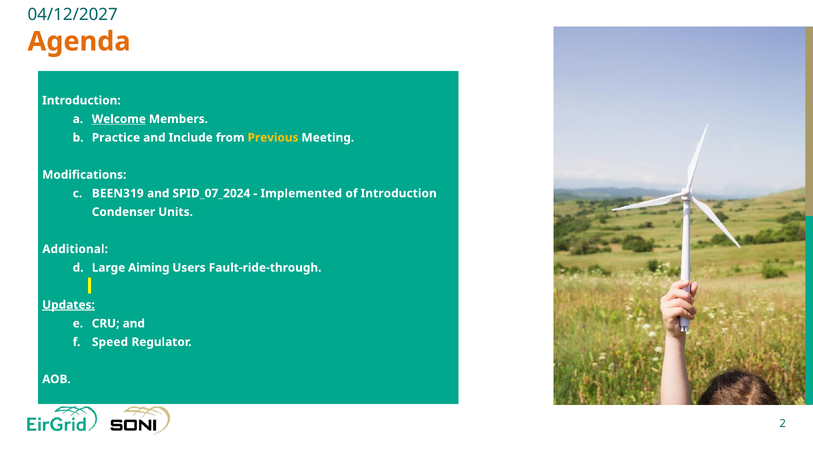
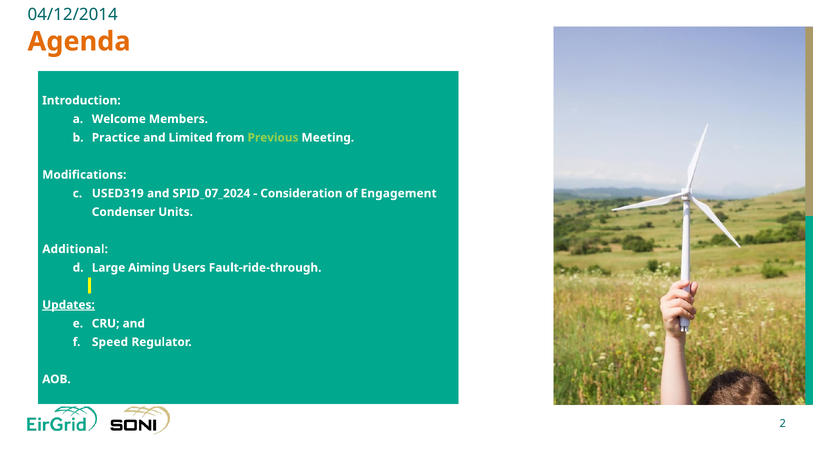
04/12/2027: 04/12/2027 -> 04/12/2014
Welcome underline: present -> none
Include: Include -> Limited
Previous colour: yellow -> light green
BEEN319: BEEN319 -> USED319
Implemented: Implemented -> Consideration
of Introduction: Introduction -> Engagement
